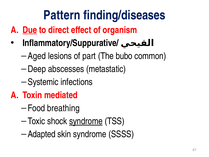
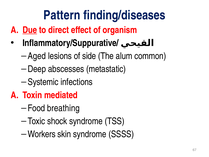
part: part -> side
bubo: bubo -> alum
syndrome at (86, 121) underline: present -> none
Adapted: Adapted -> Workers
